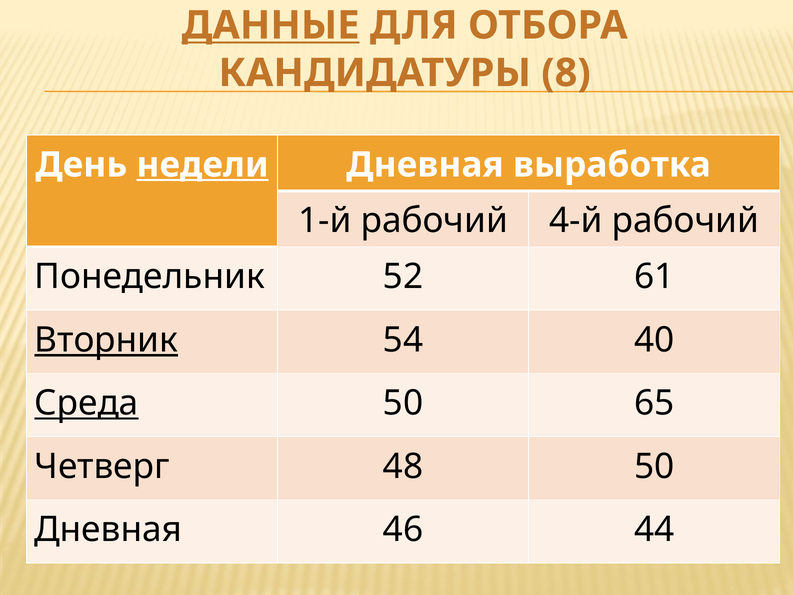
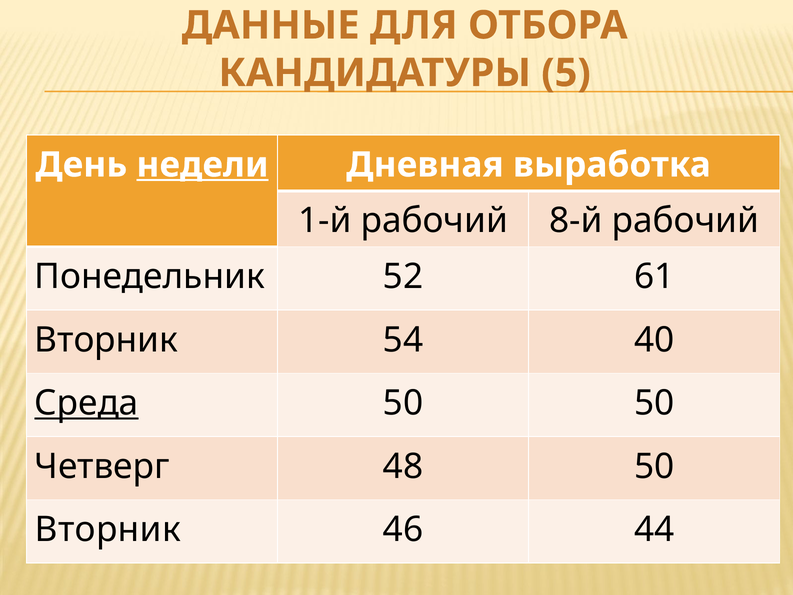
ДАННЫЕ underline: present -> none
8: 8 -> 5
4-й: 4-й -> 8-й
Вторник at (106, 340) underline: present -> none
50 65: 65 -> 50
Дневная at (108, 530): Дневная -> Вторник
